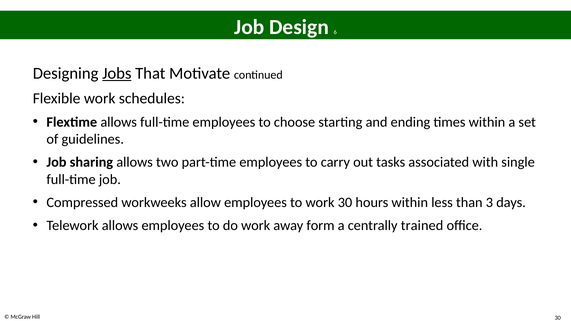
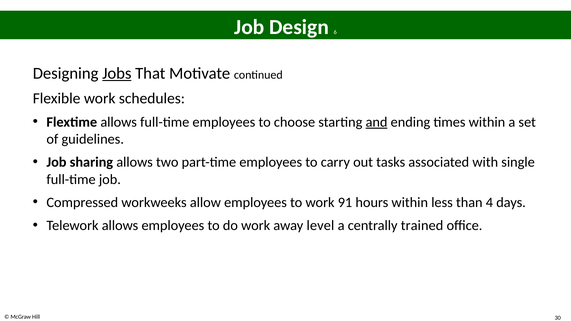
and underline: none -> present
work 30: 30 -> 91
3: 3 -> 4
form: form -> level
